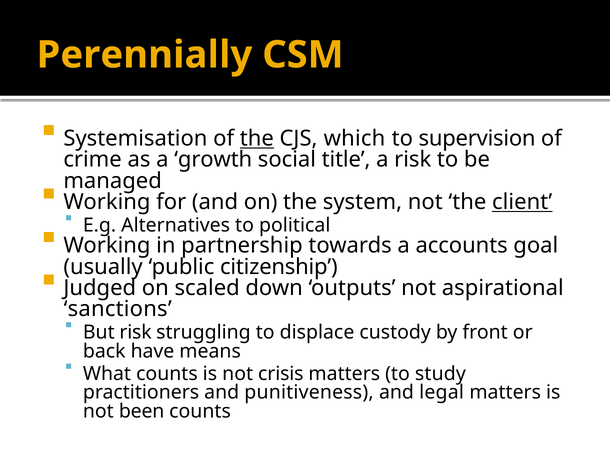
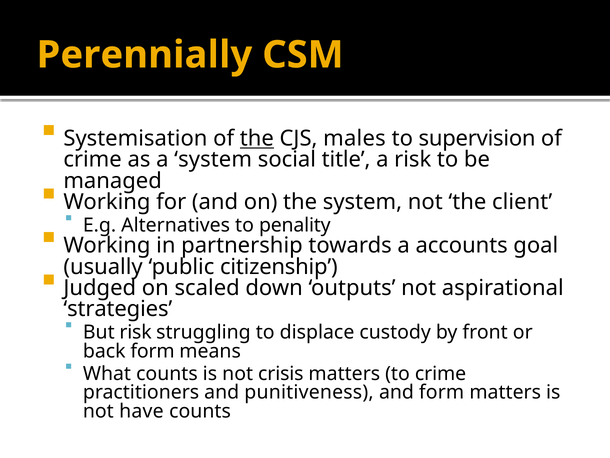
which: which -> males
a growth: growth -> system
client underline: present -> none
political: political -> penality
sanctions: sanctions -> strategies
back have: have -> form
to study: study -> crime
and legal: legal -> form
been: been -> have
